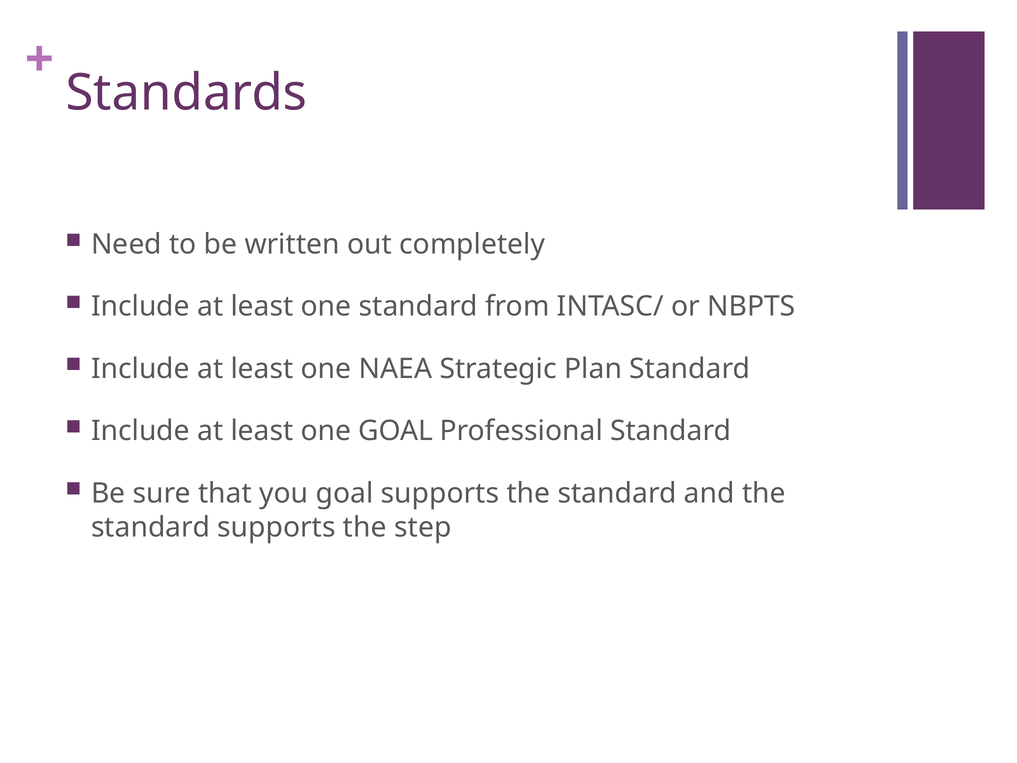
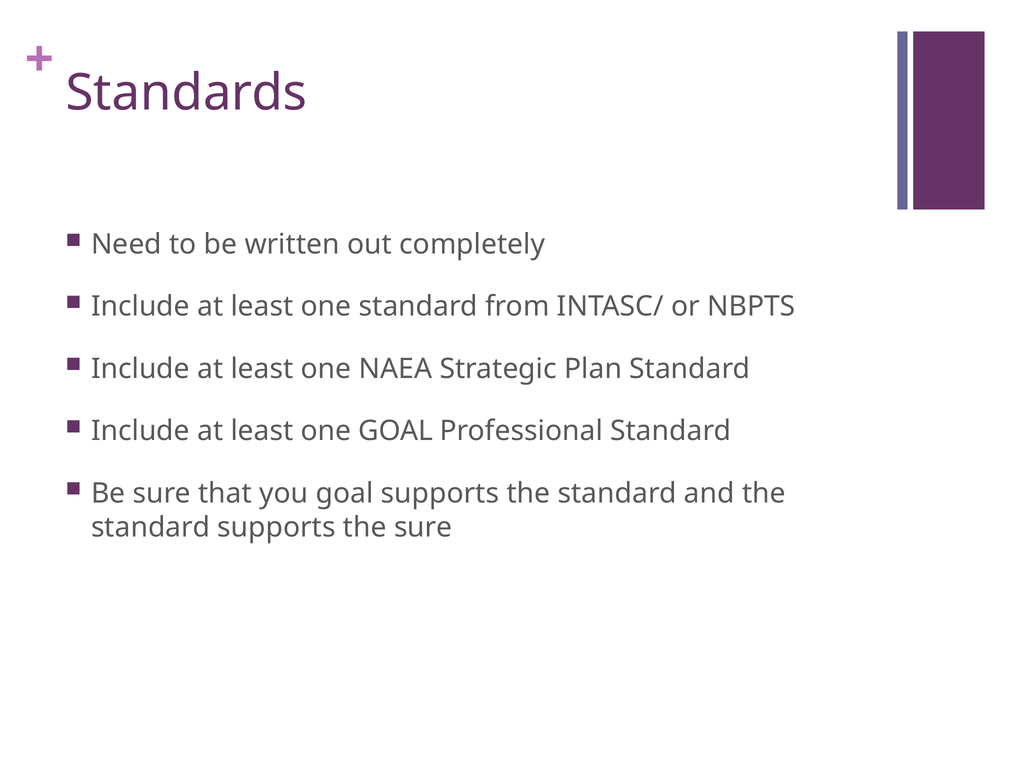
the step: step -> sure
